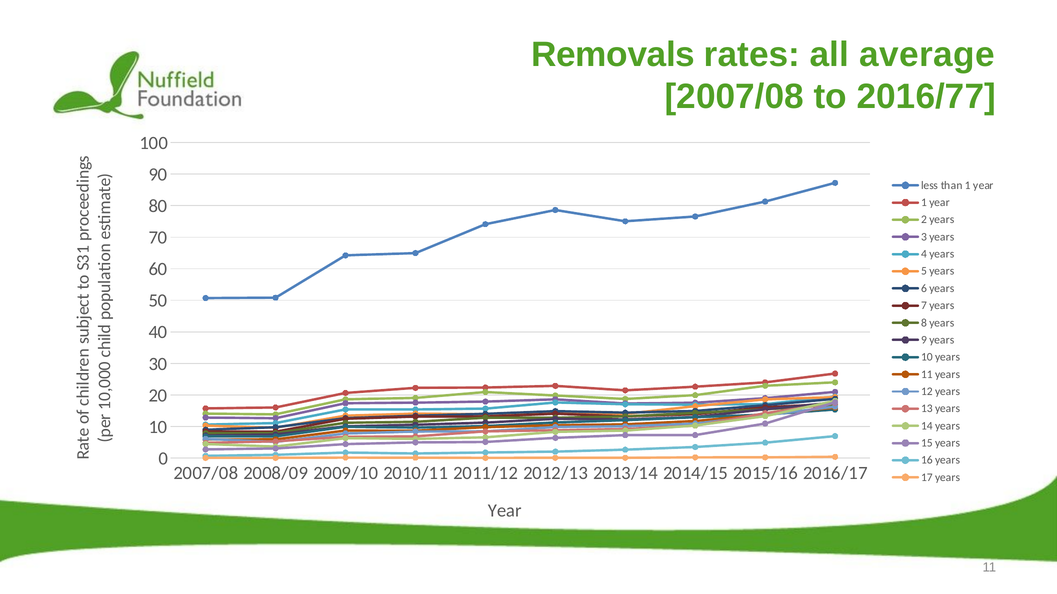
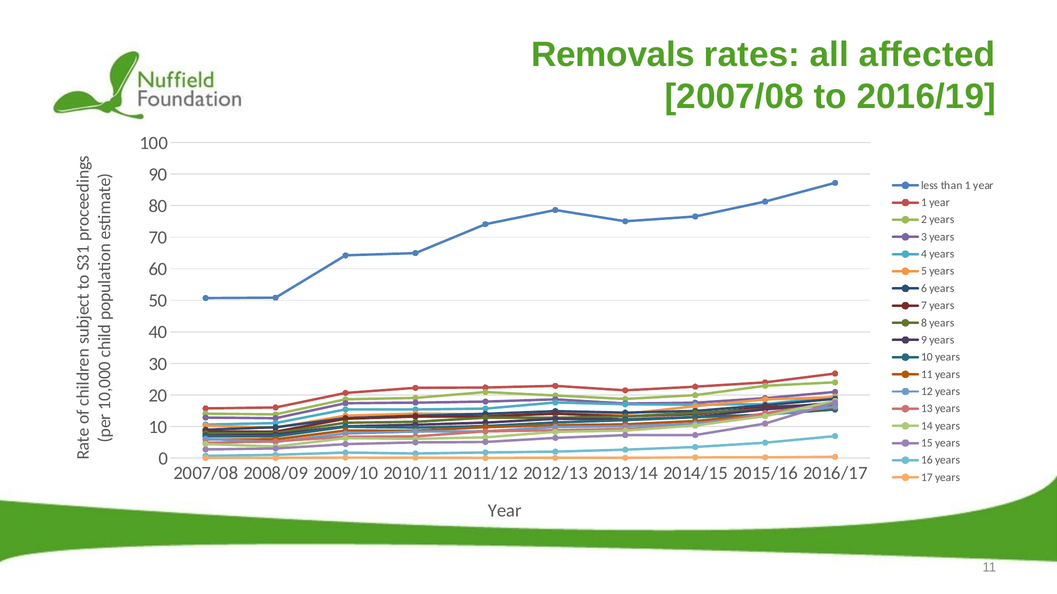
average: average -> affected
2016/77: 2016/77 -> 2016/19
